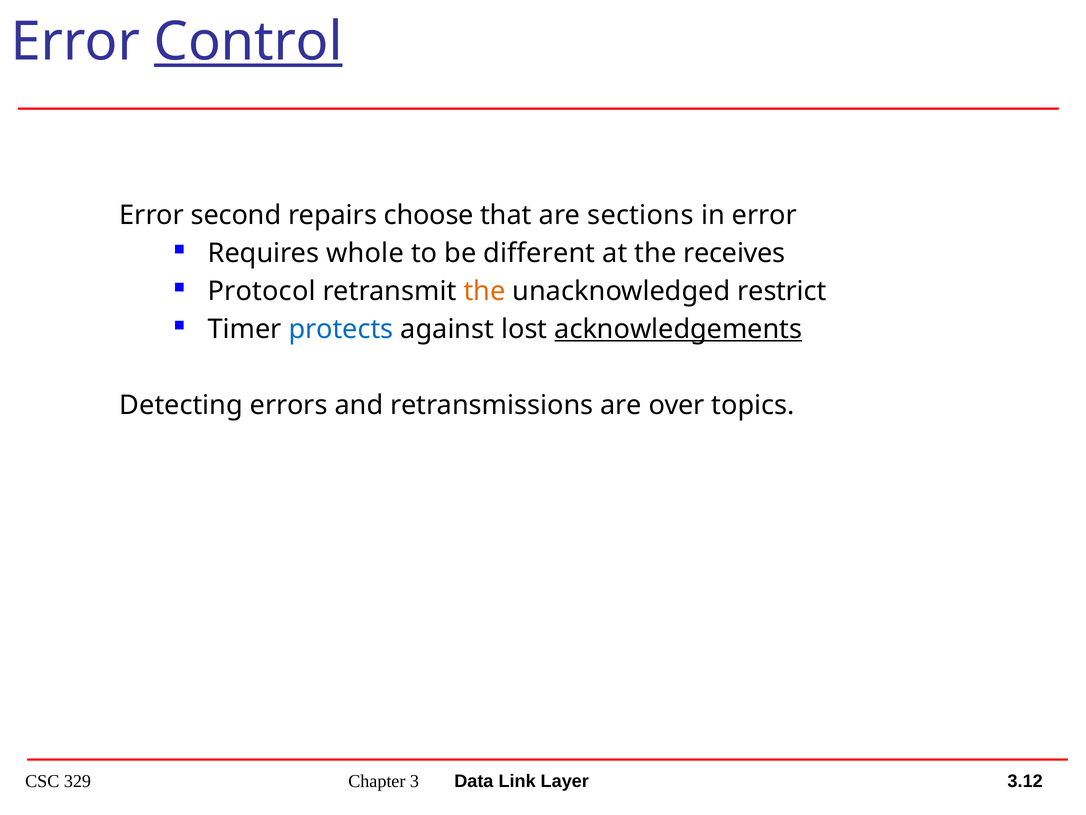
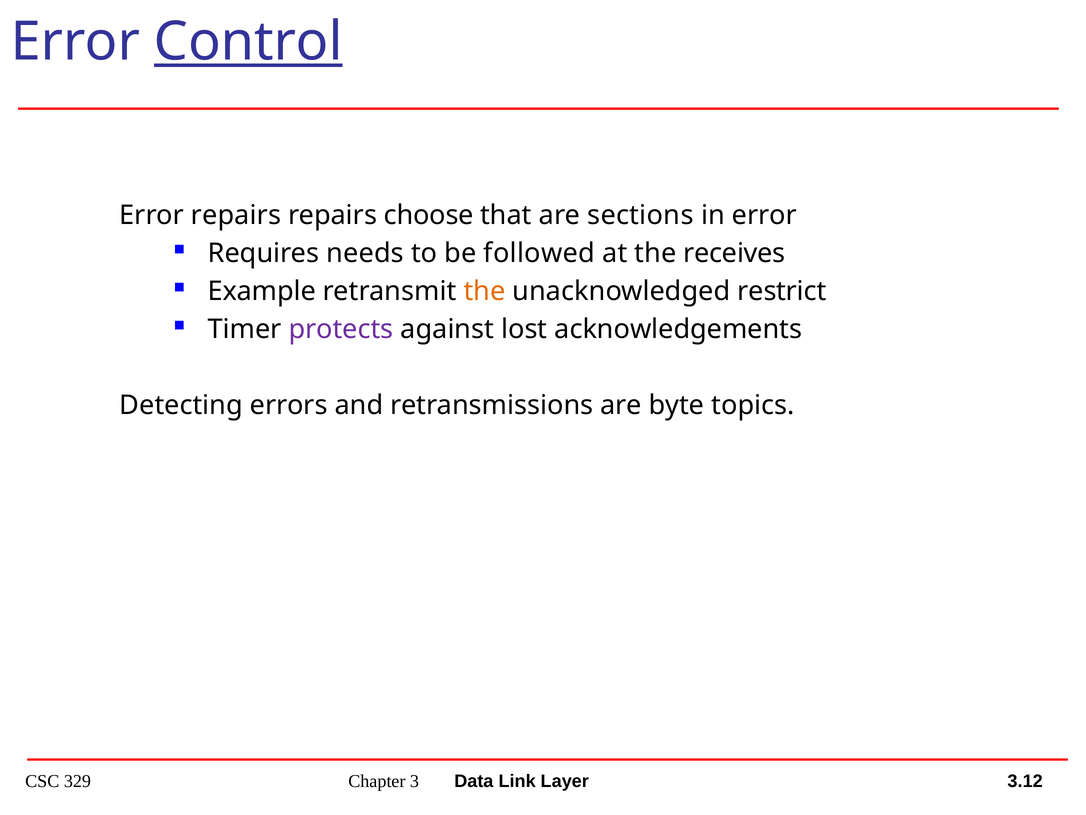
Error second: second -> repairs
whole: whole -> needs
different: different -> followed
Protocol: Protocol -> Example
protects colour: blue -> purple
acknowledgements underline: present -> none
over: over -> byte
